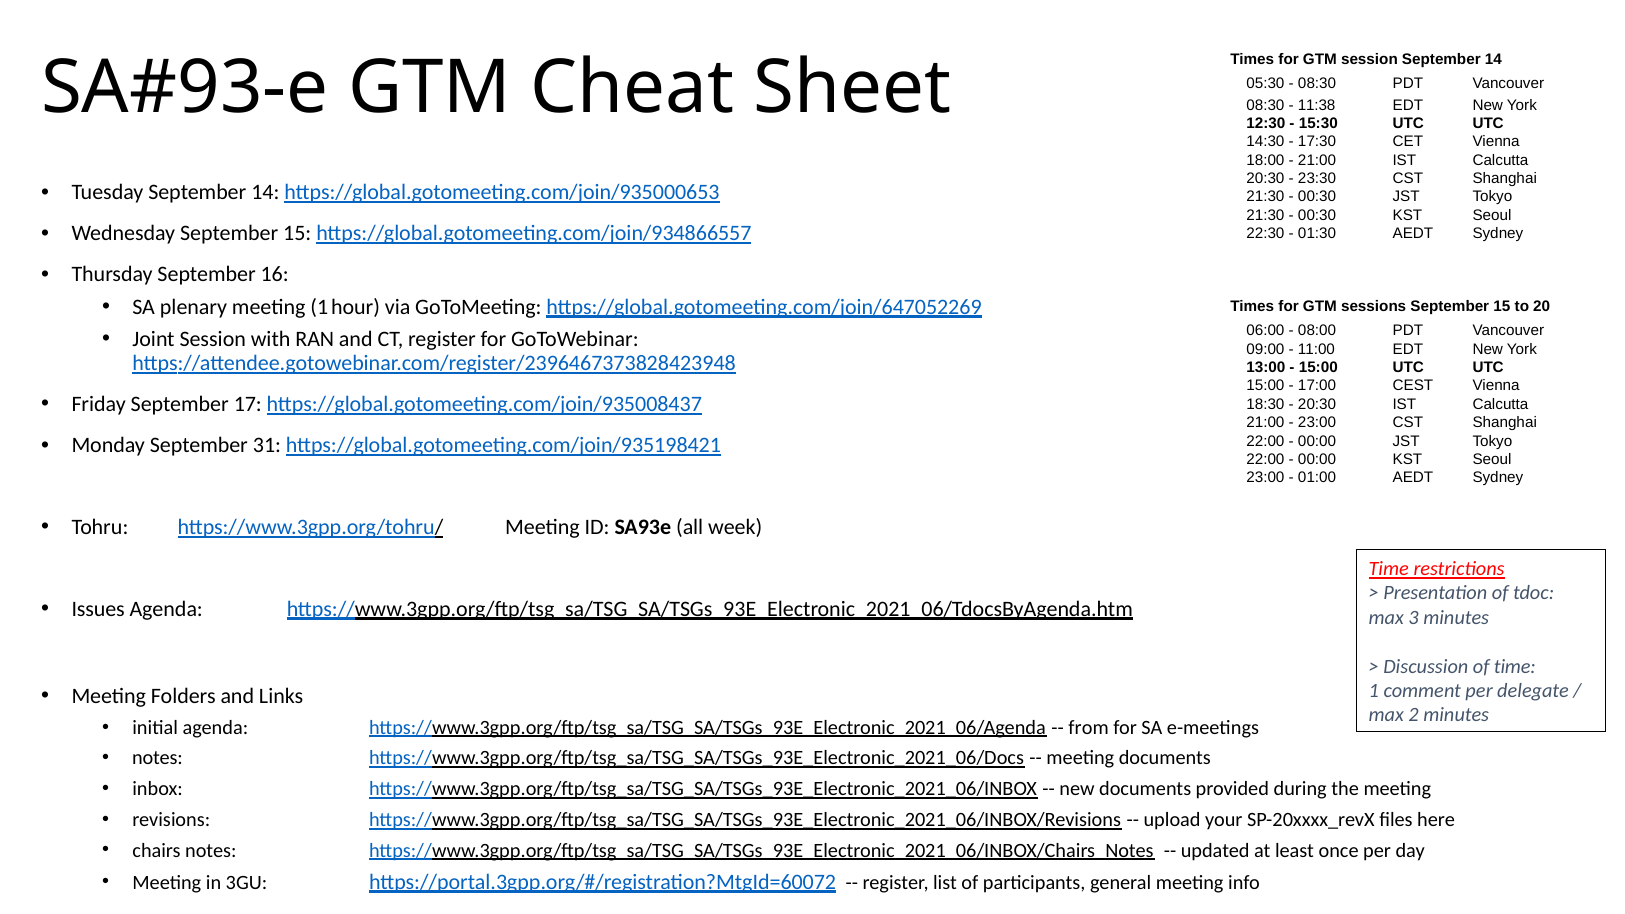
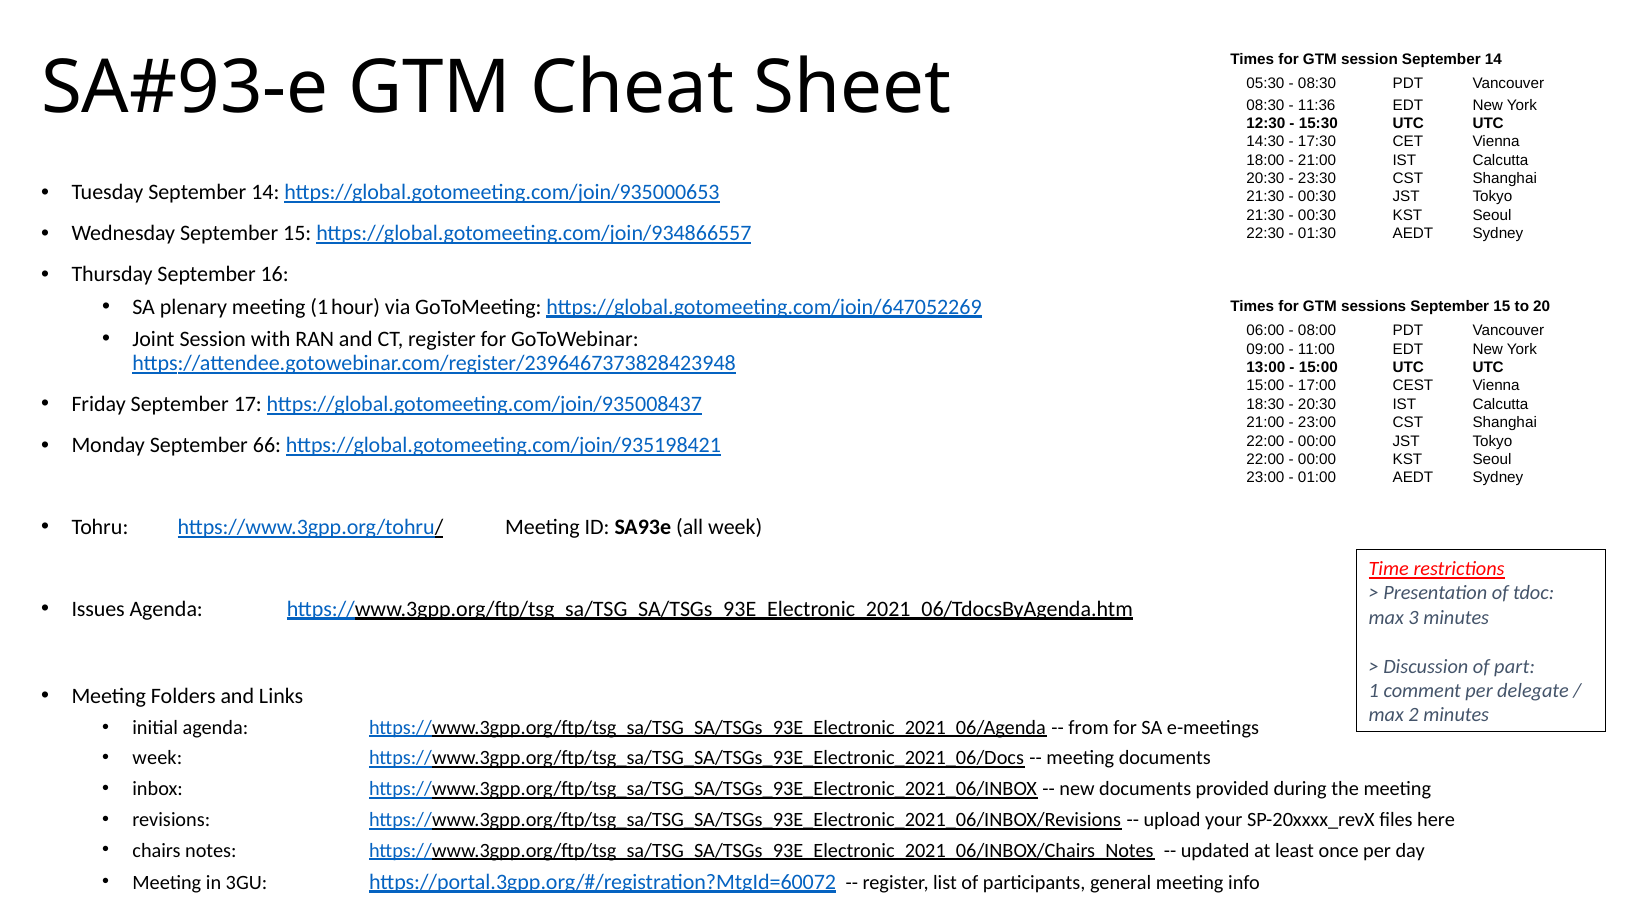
11:38: 11:38 -> 11:36
31: 31 -> 66
of time: time -> part
notes at (157, 758): notes -> week
